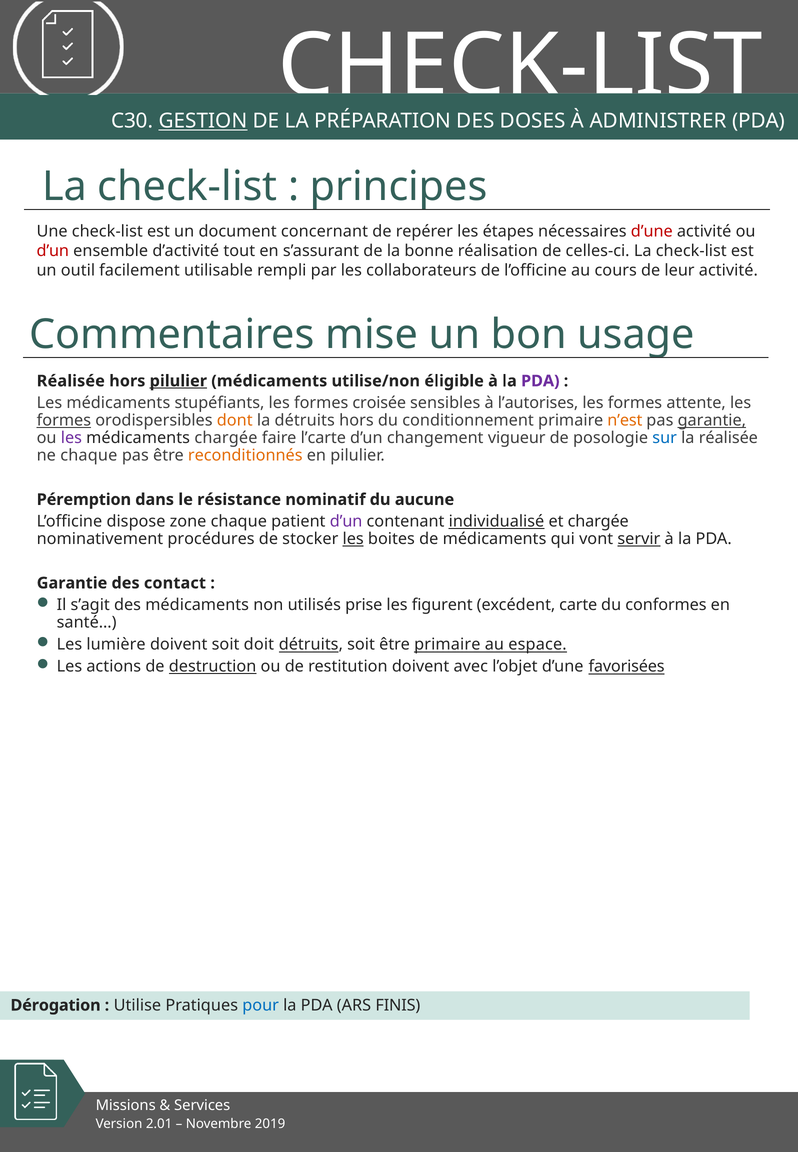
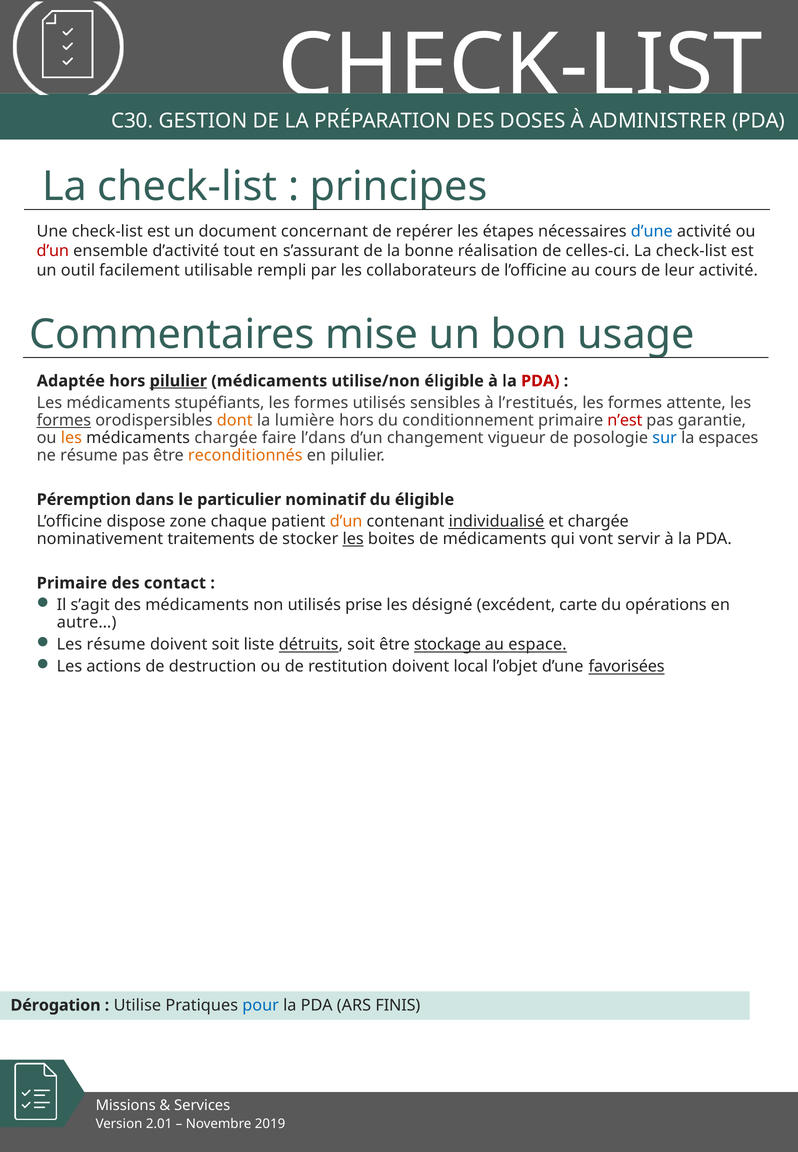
GESTION underline: present -> none
d’une at (652, 231) colour: red -> blue
Réalisée at (71, 381): Réalisée -> Adaptée
PDA at (540, 381) colour: purple -> red
formes croisée: croisée -> utilisés
l’autorises: l’autorises -> l’restitués
la détruits: détruits -> lumière
n’est colour: orange -> red
garantie at (712, 421) underline: present -> none
les at (71, 438) colour: purple -> orange
l’carte: l’carte -> l’dans
la réalisée: réalisée -> espaces
ne chaque: chaque -> résume
résistance: résistance -> particulier
du aucune: aucune -> éligible
d’un at (346, 522) colour: purple -> orange
procédures: procédures -> traitements
servir underline: present -> none
Garantie at (72, 583): Garantie -> Primaire
figurent: figurent -> désigné
conformes: conformes -> opérations
santé…: santé… -> autre…
Les lumière: lumière -> résume
doit: doit -> liste
être primaire: primaire -> stockage
destruction underline: present -> none
avec: avec -> local
